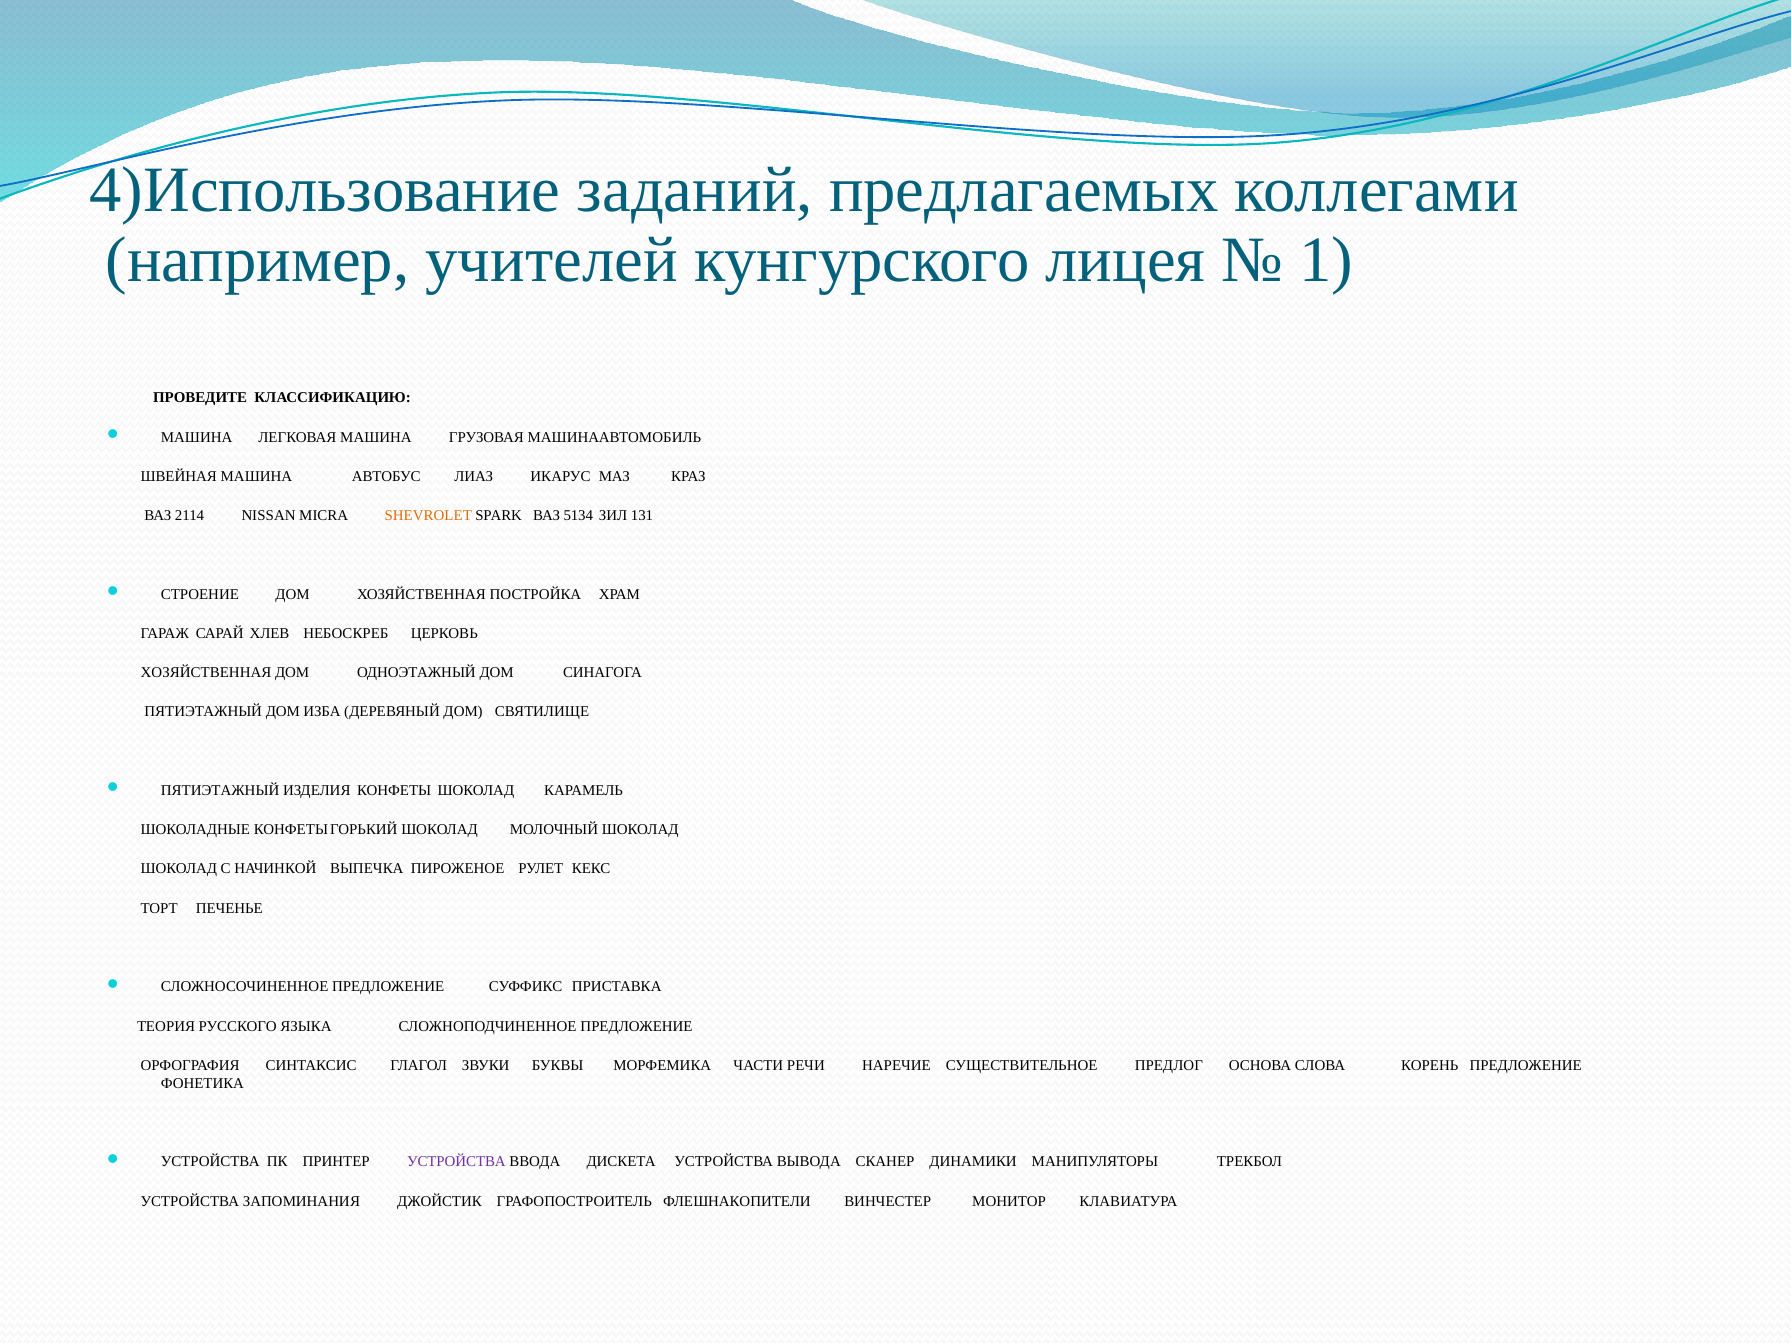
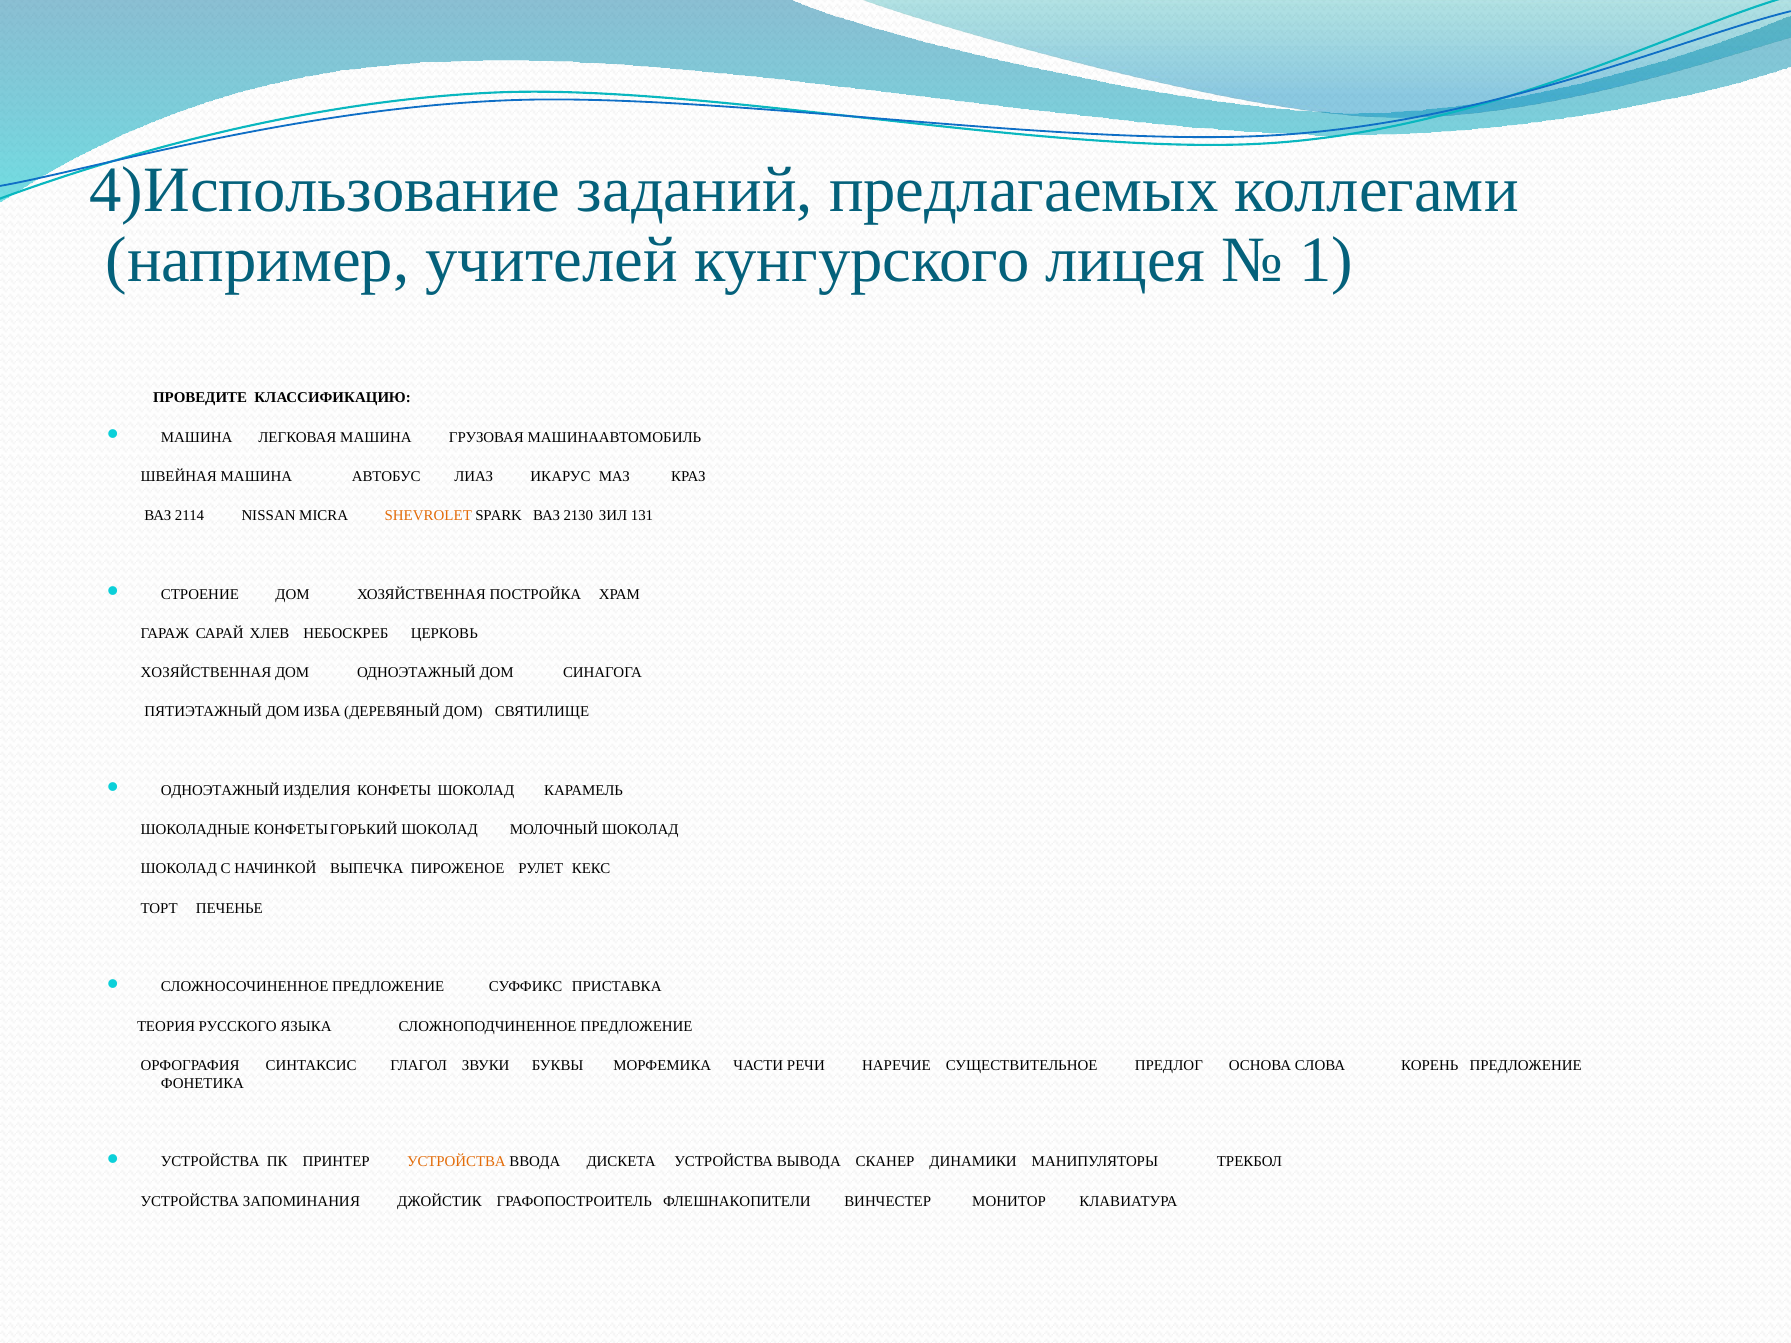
5134: 5134 -> 2130
ПЯТИЭТАЖНЫЙ at (220, 791): ПЯТИЭТАЖНЫЙ -> ОДНОЭТАЖНЫЙ
УСТРОЙСТВА at (456, 1162) colour: purple -> orange
